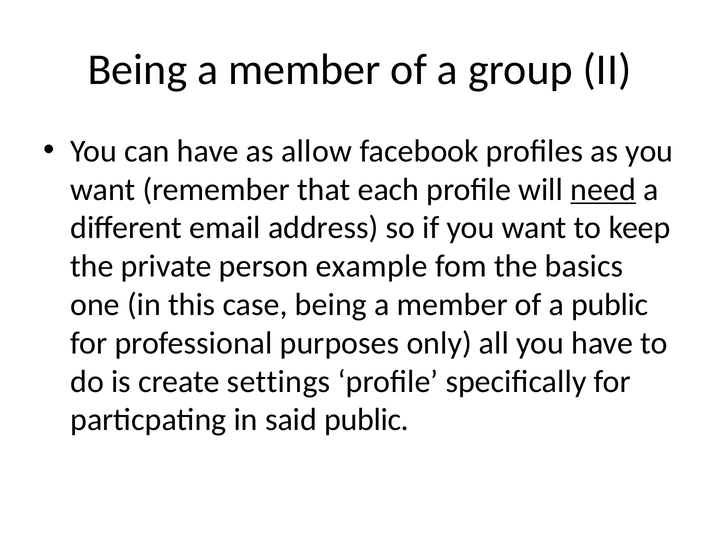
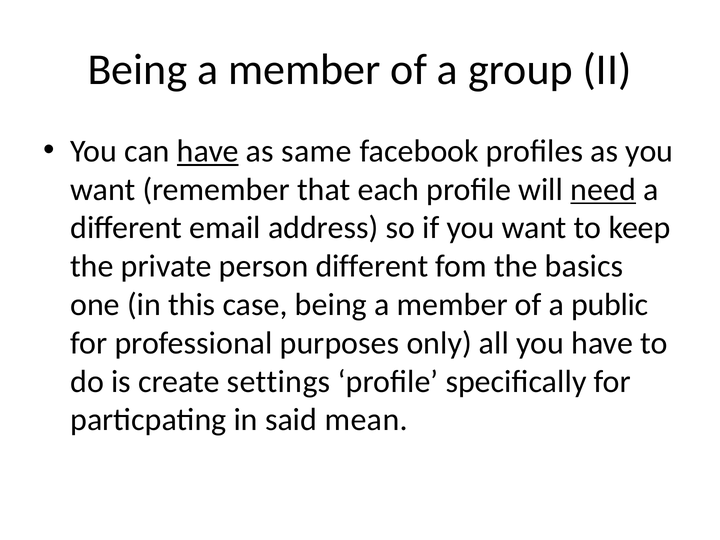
have at (208, 151) underline: none -> present
allow: allow -> same
person example: example -> different
said public: public -> mean
